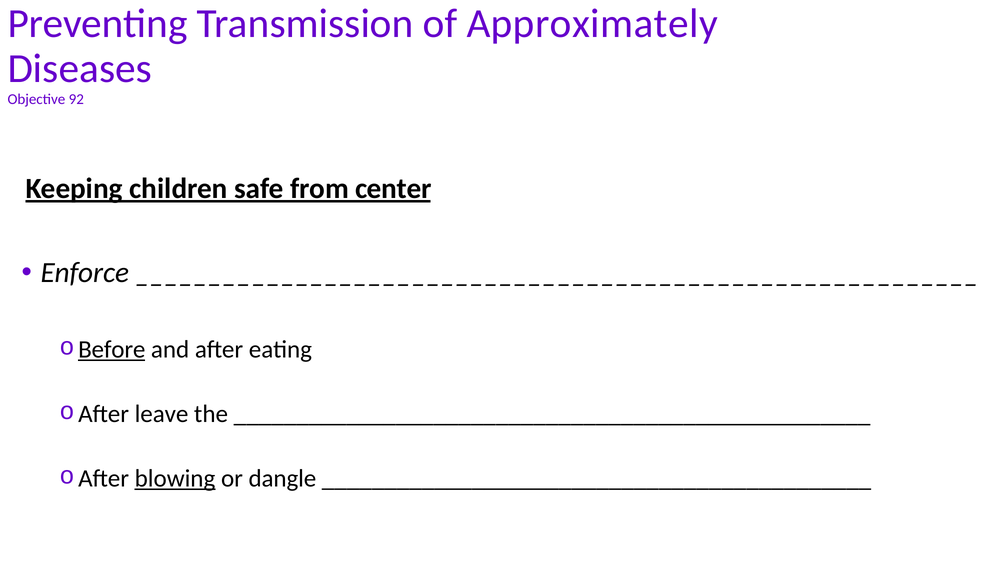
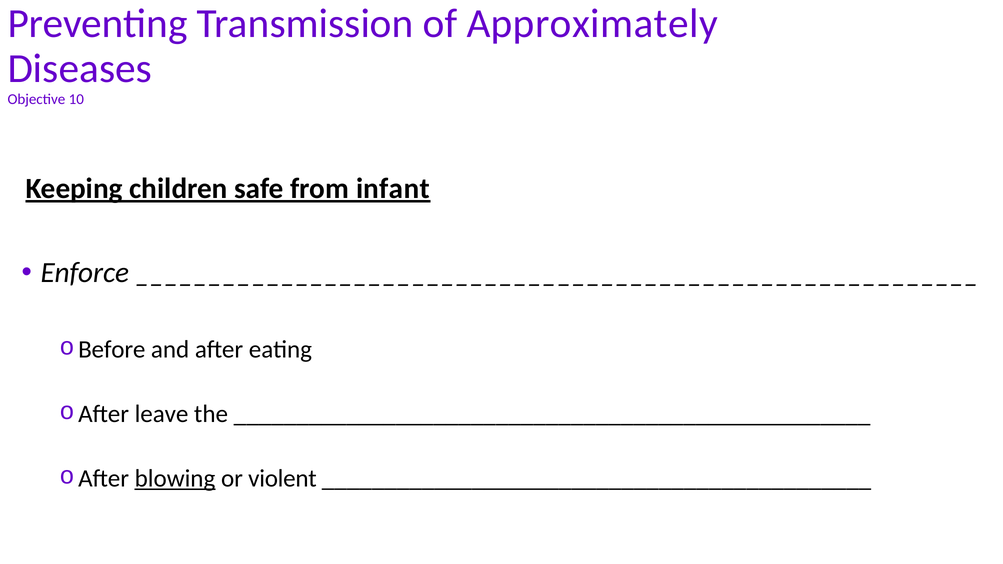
92: 92 -> 10
center: center -> infant
Before underline: present -> none
dangle: dangle -> violent
